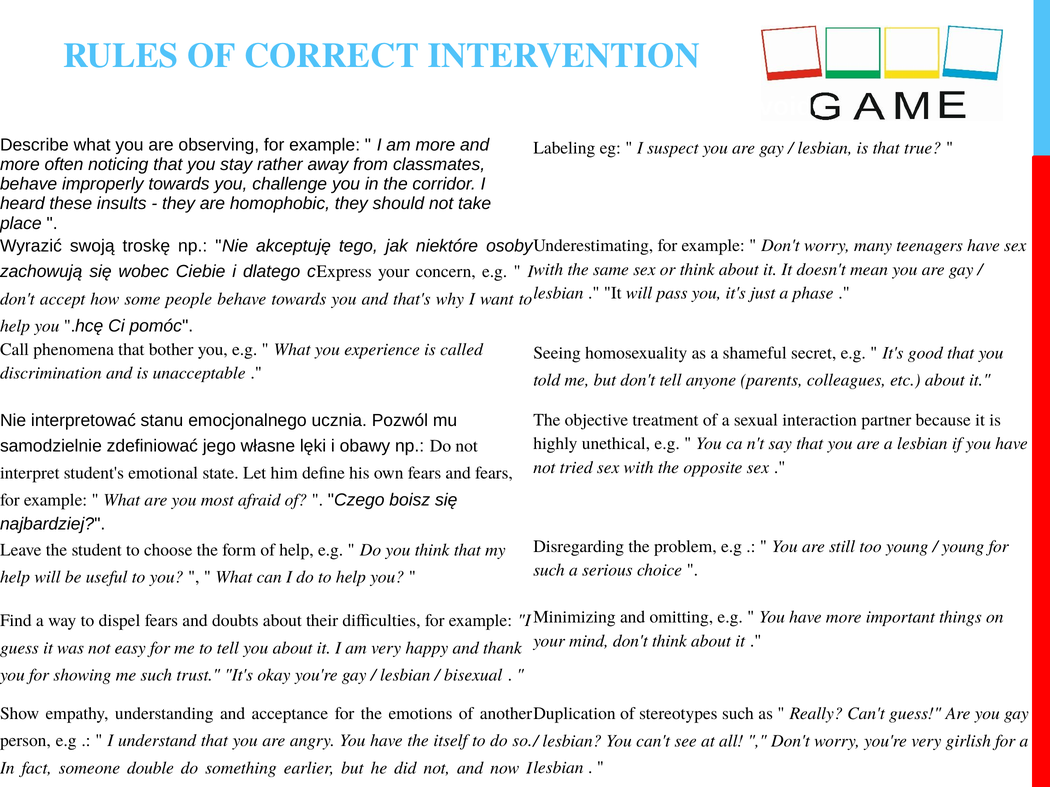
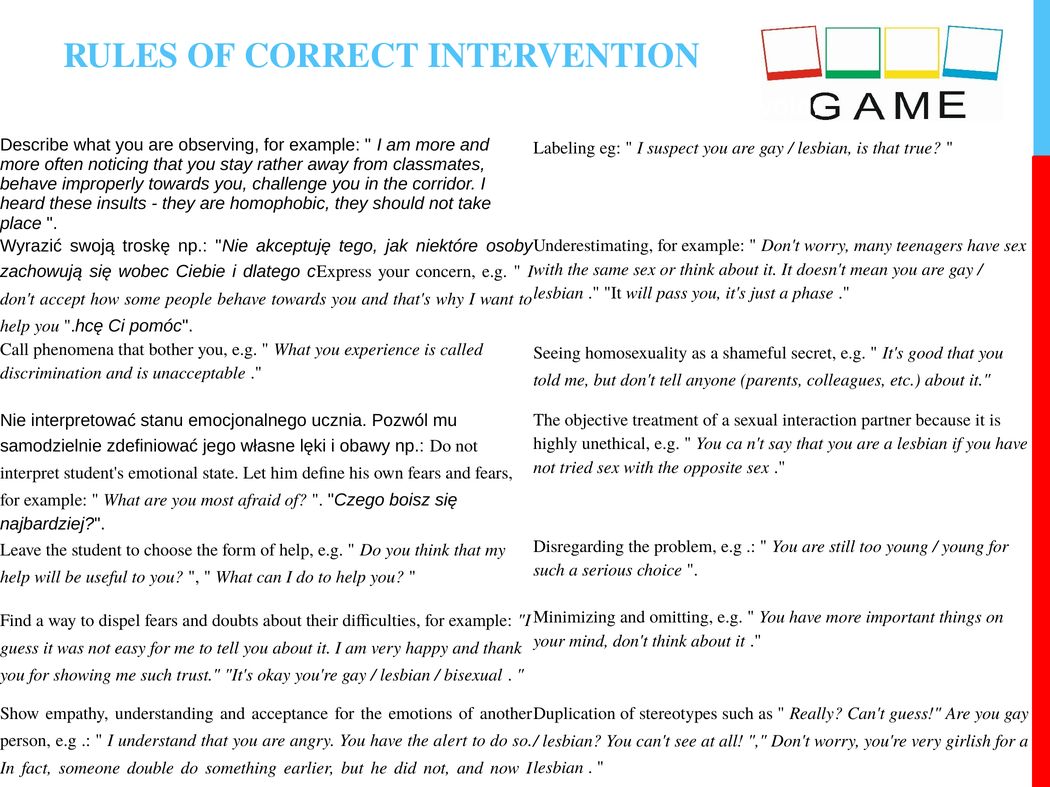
itself: itself -> alert
